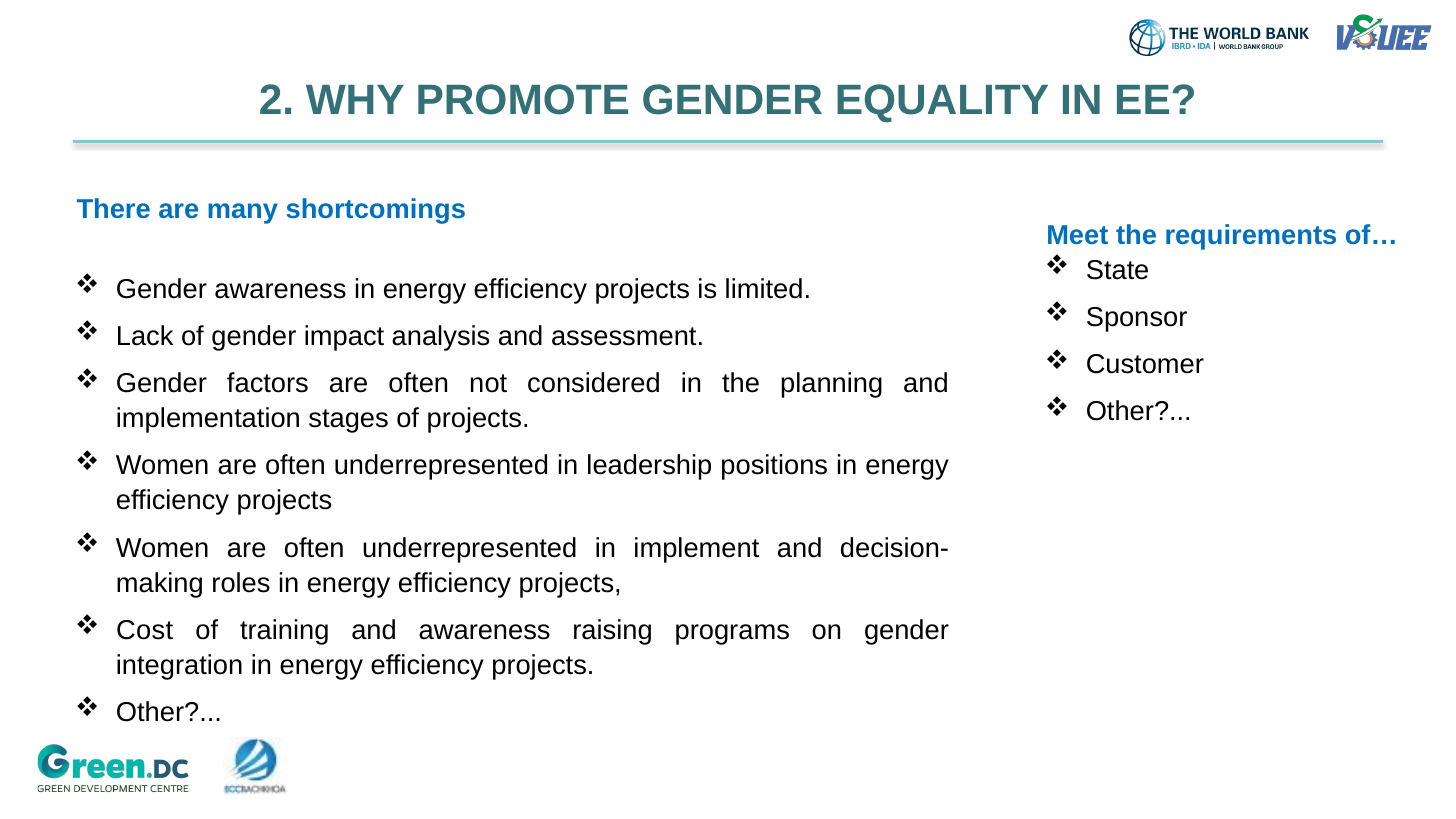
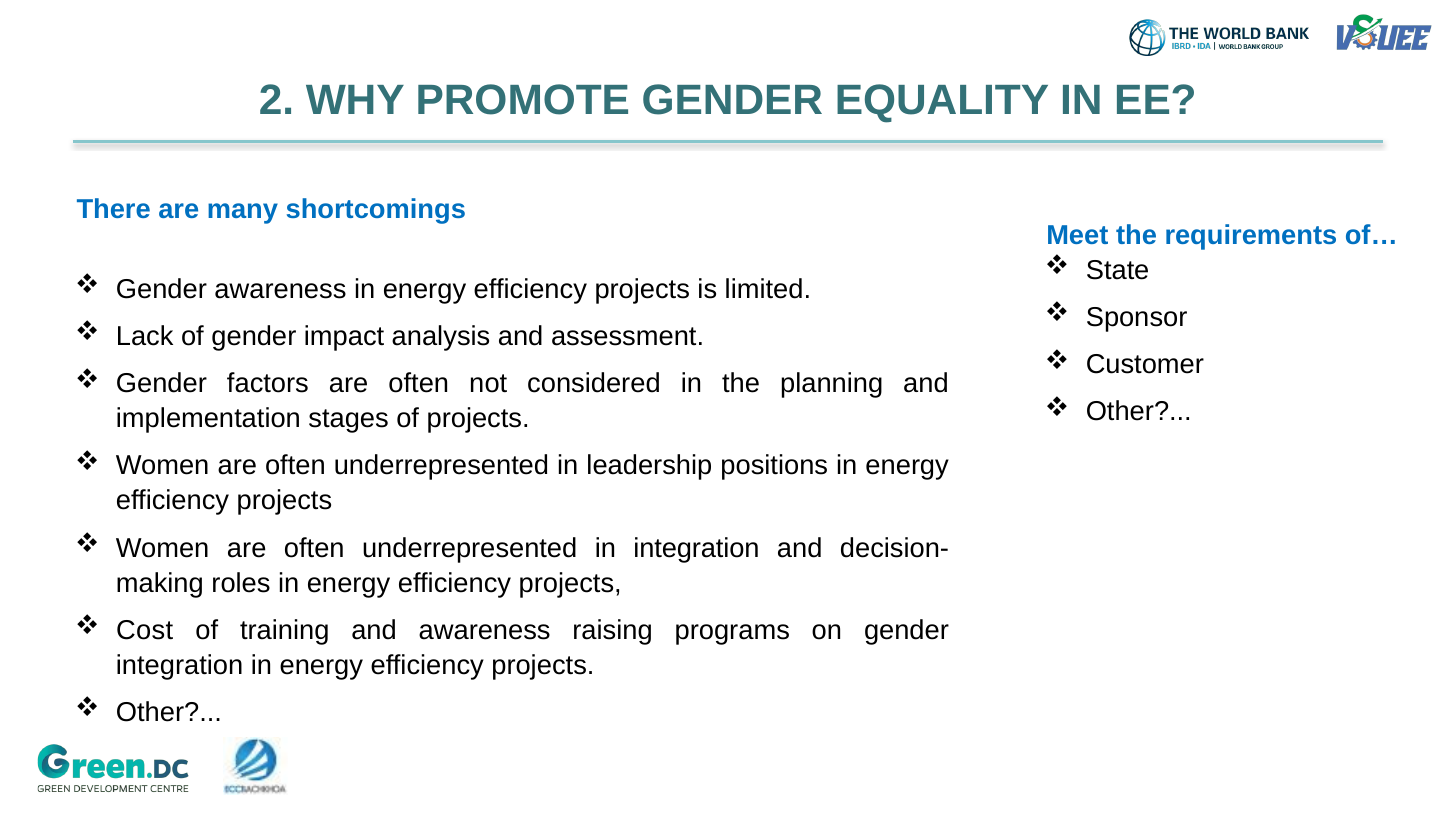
in implement: implement -> integration
